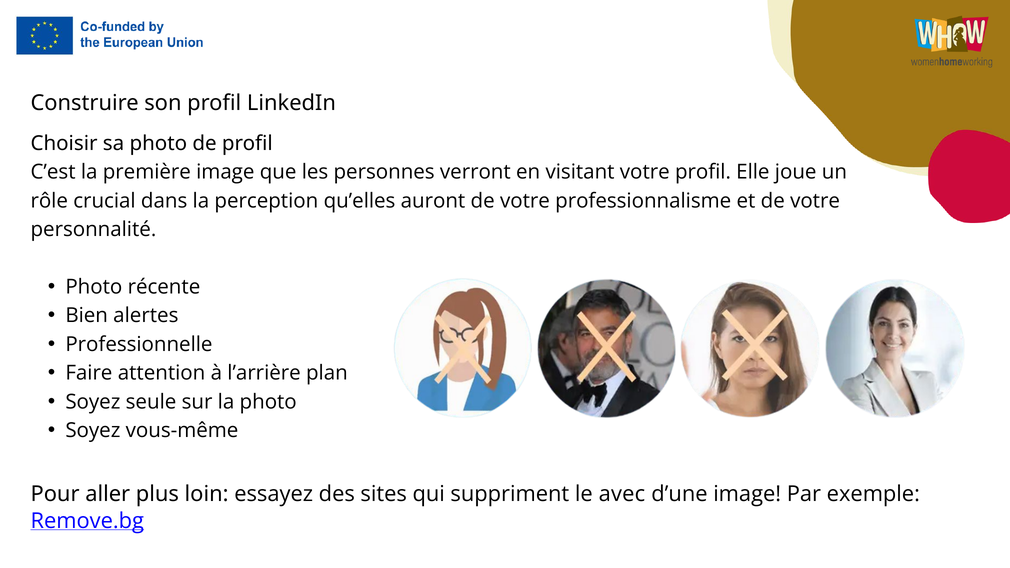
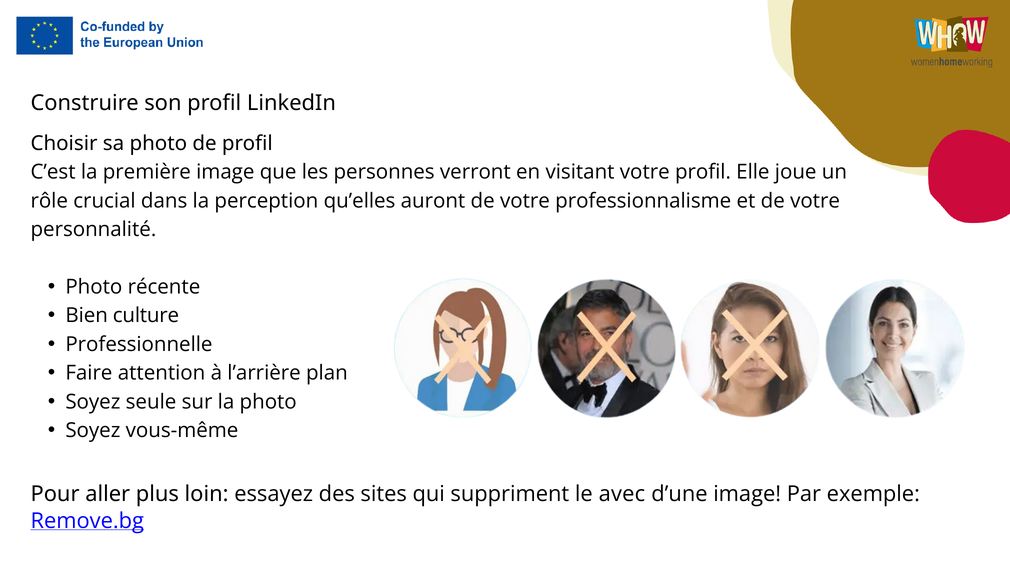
alertes: alertes -> culture
